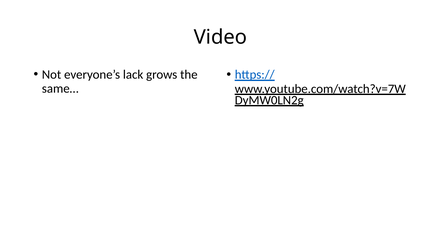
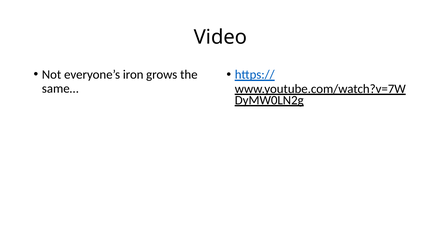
lack: lack -> iron
